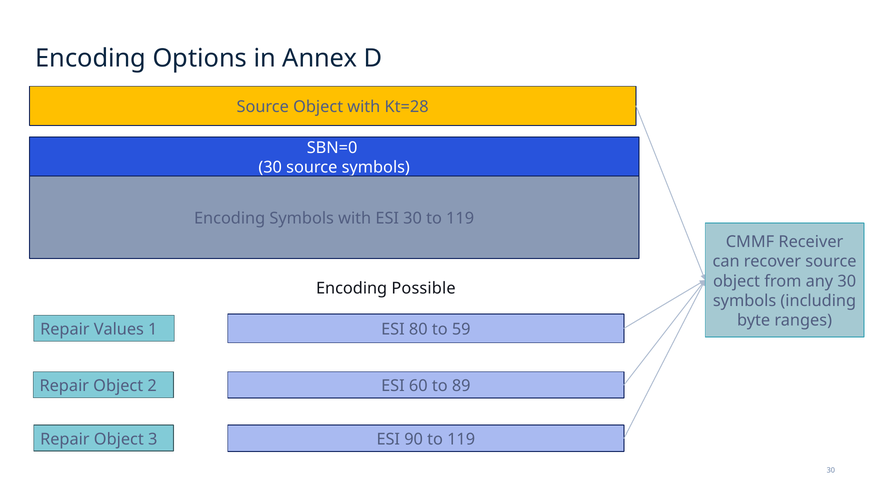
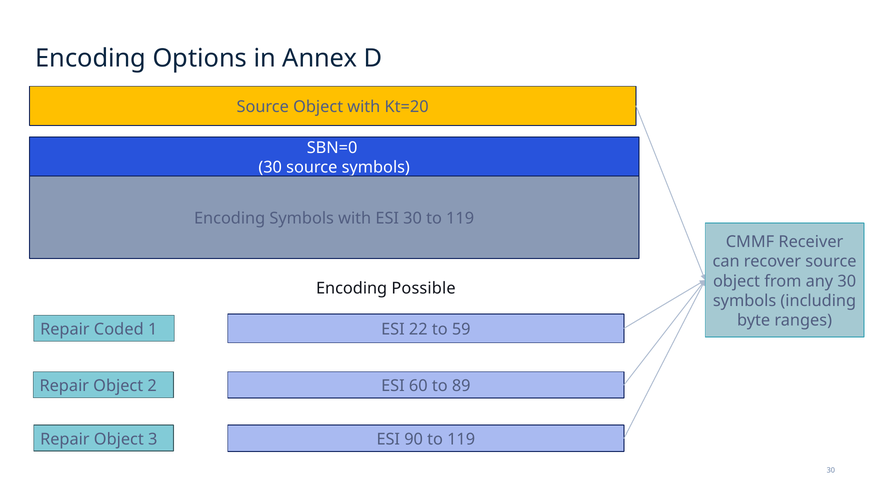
Kt=28: Kt=28 -> Kt=20
Values: Values -> Coded
80: 80 -> 22
